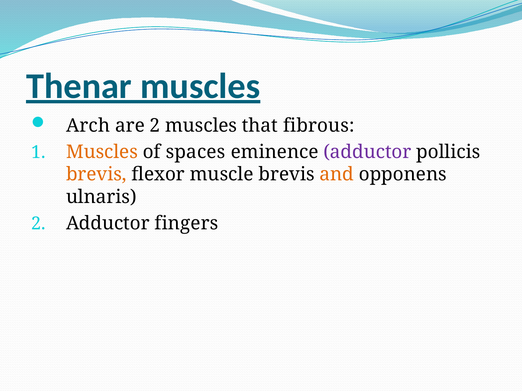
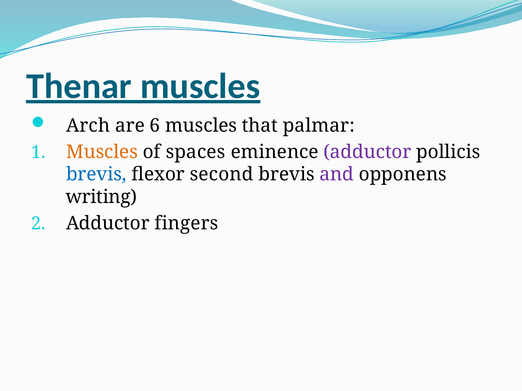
are 2: 2 -> 6
fibrous: fibrous -> palmar
brevis at (96, 175) colour: orange -> blue
muscle: muscle -> second
and colour: orange -> purple
ulnaris: ulnaris -> writing
